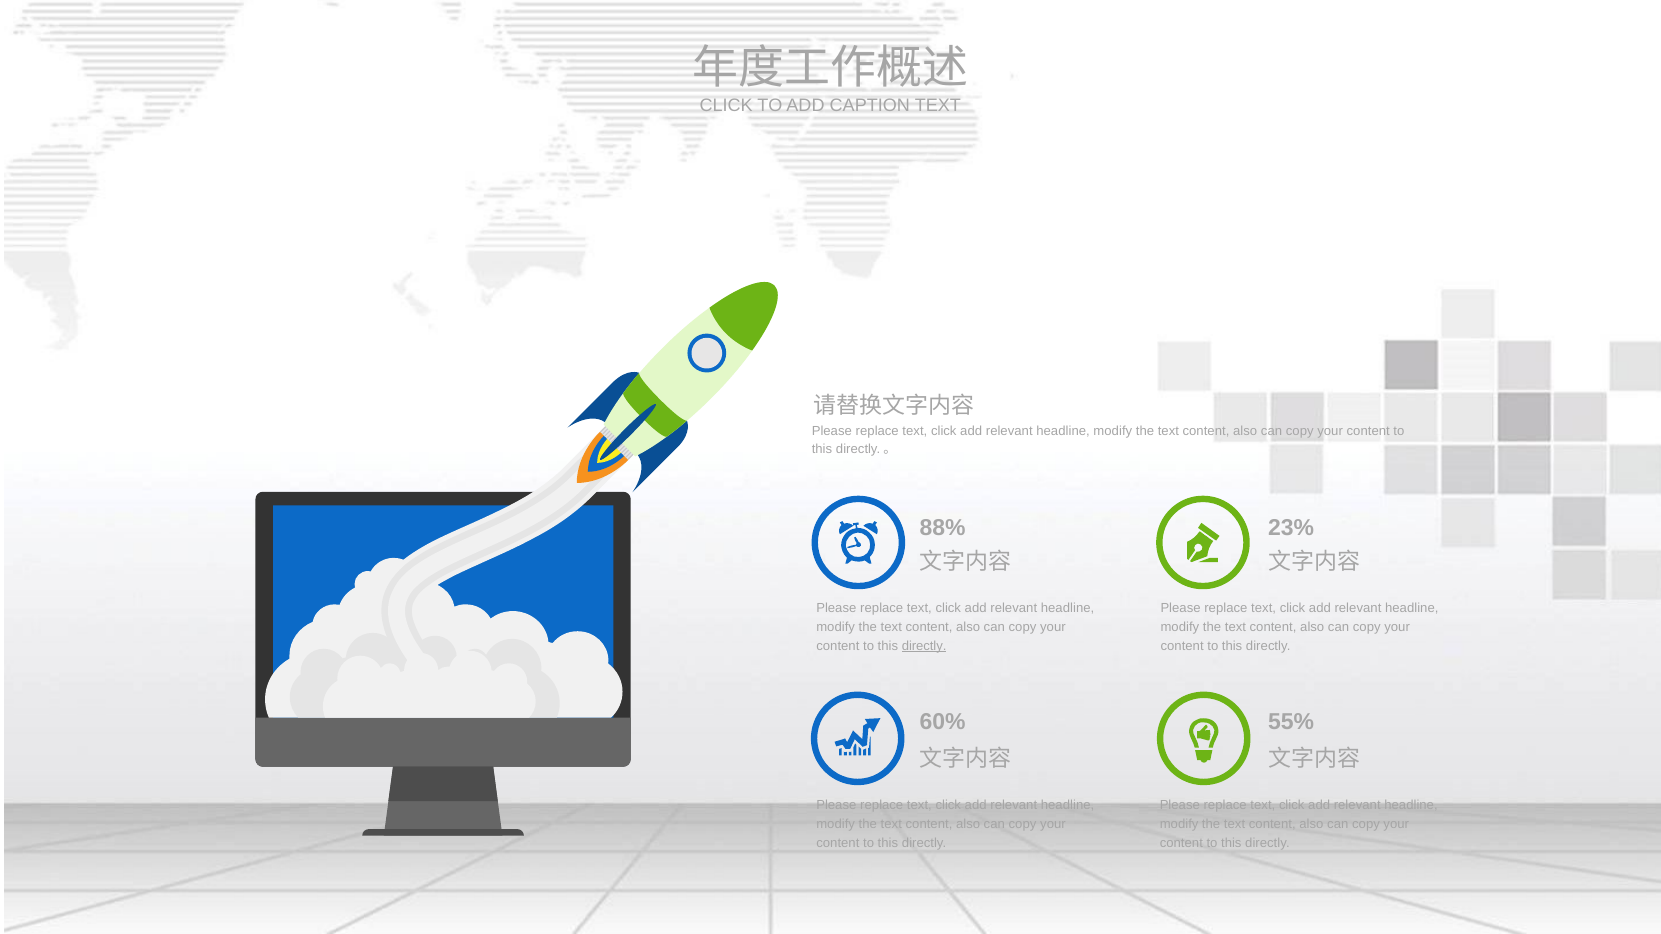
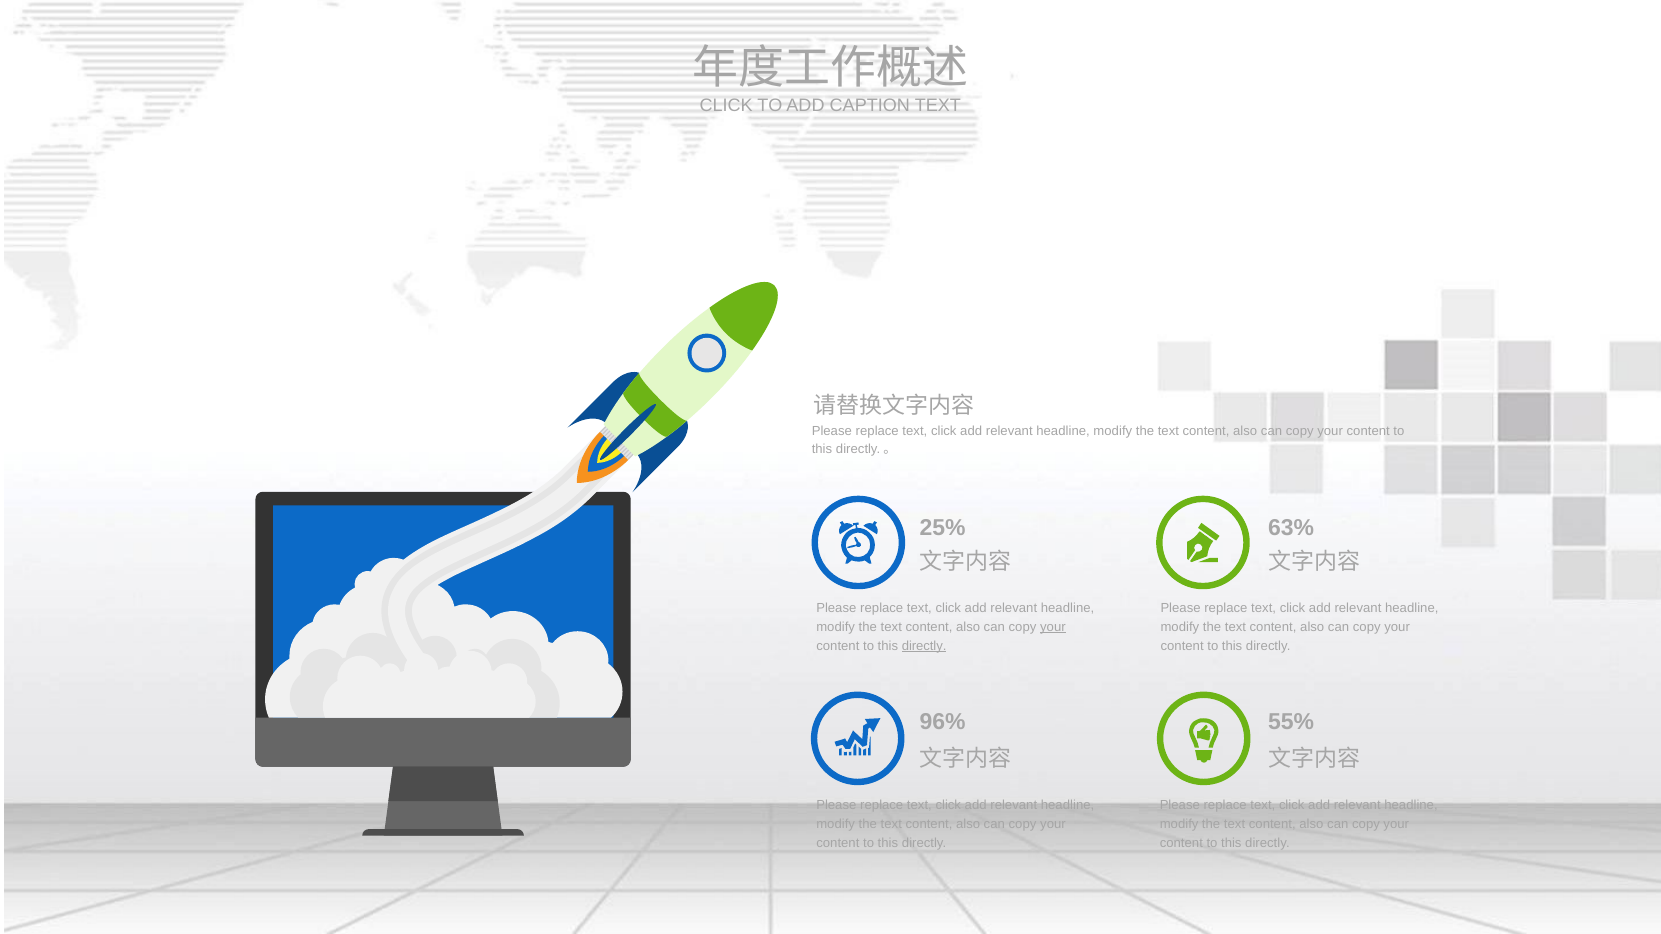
88%: 88% -> 25%
23%: 23% -> 63%
your at (1053, 627) underline: none -> present
60%: 60% -> 96%
